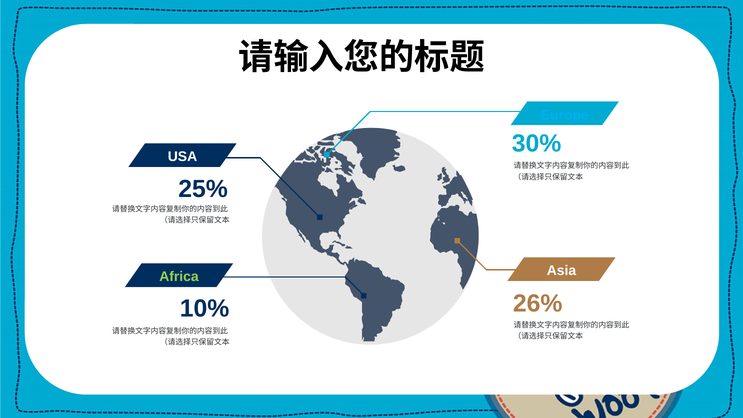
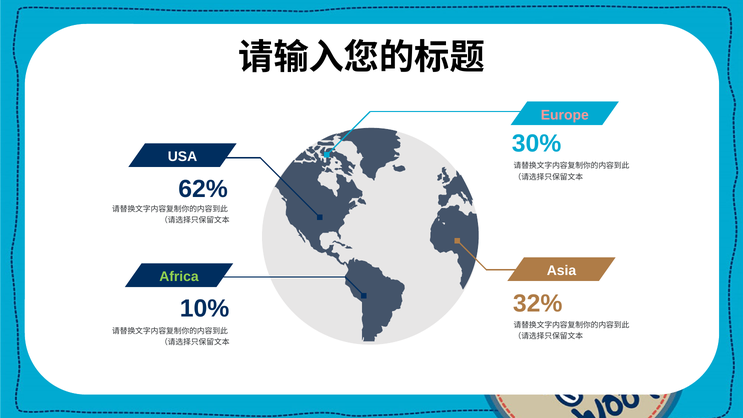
Europe colour: light blue -> pink
25%: 25% -> 62%
26%: 26% -> 32%
